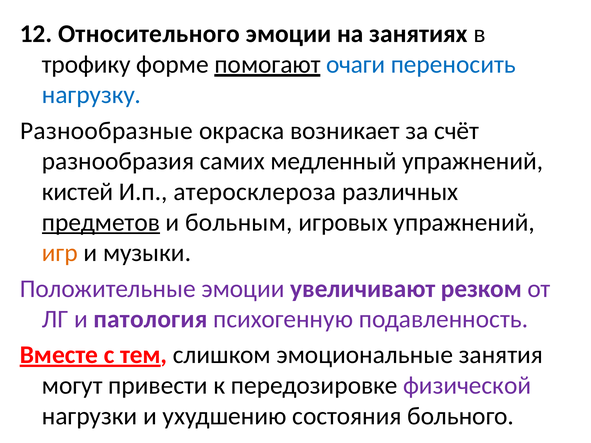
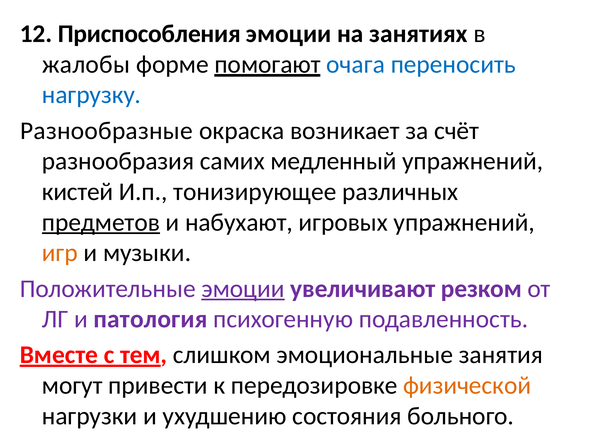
Относительного: Относительного -> Приспособления
трофику: трофику -> жалобы
очаги: очаги -> очага
атеросклероза: атеросклероза -> тонизирующее
больным: больным -> набухают
эмоции at (243, 289) underline: none -> present
физической colour: purple -> orange
